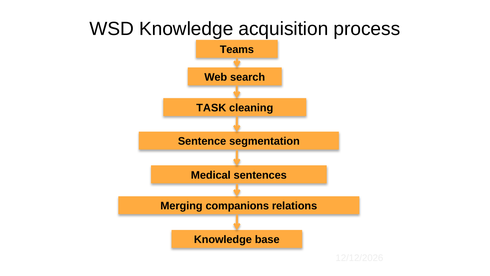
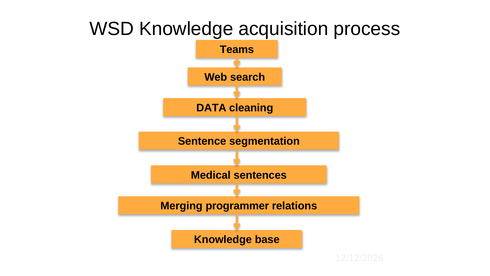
TASK: TASK -> DATA
companions: companions -> programmer
